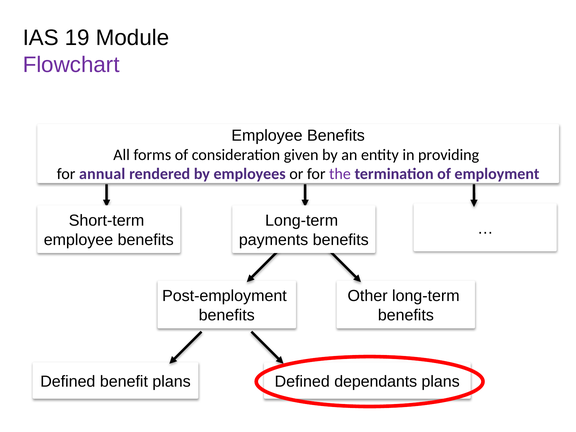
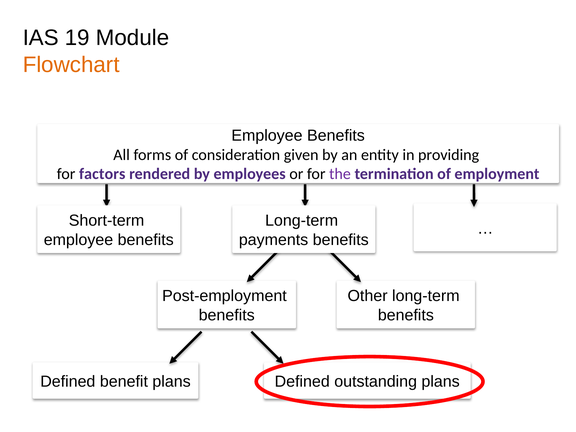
Flowchart colour: purple -> orange
annual: annual -> factors
dependants: dependants -> outstanding
